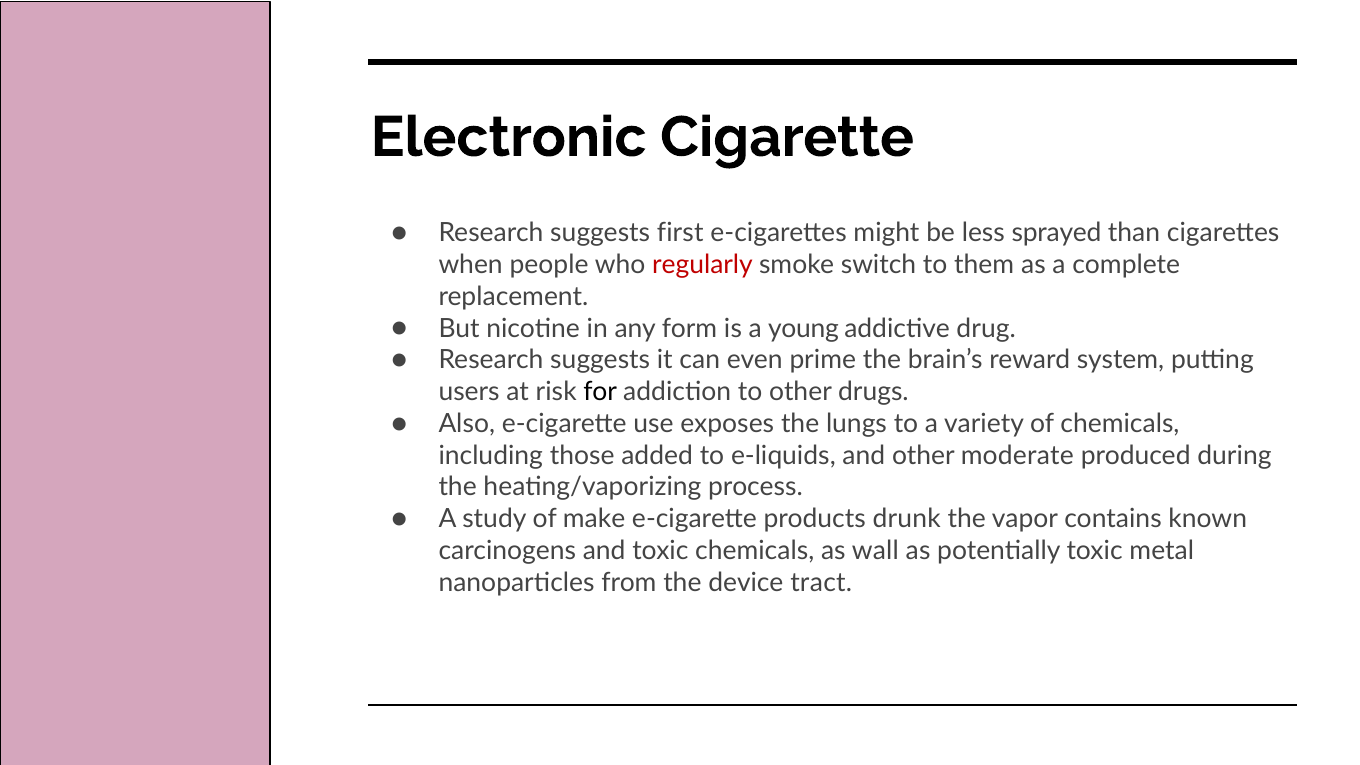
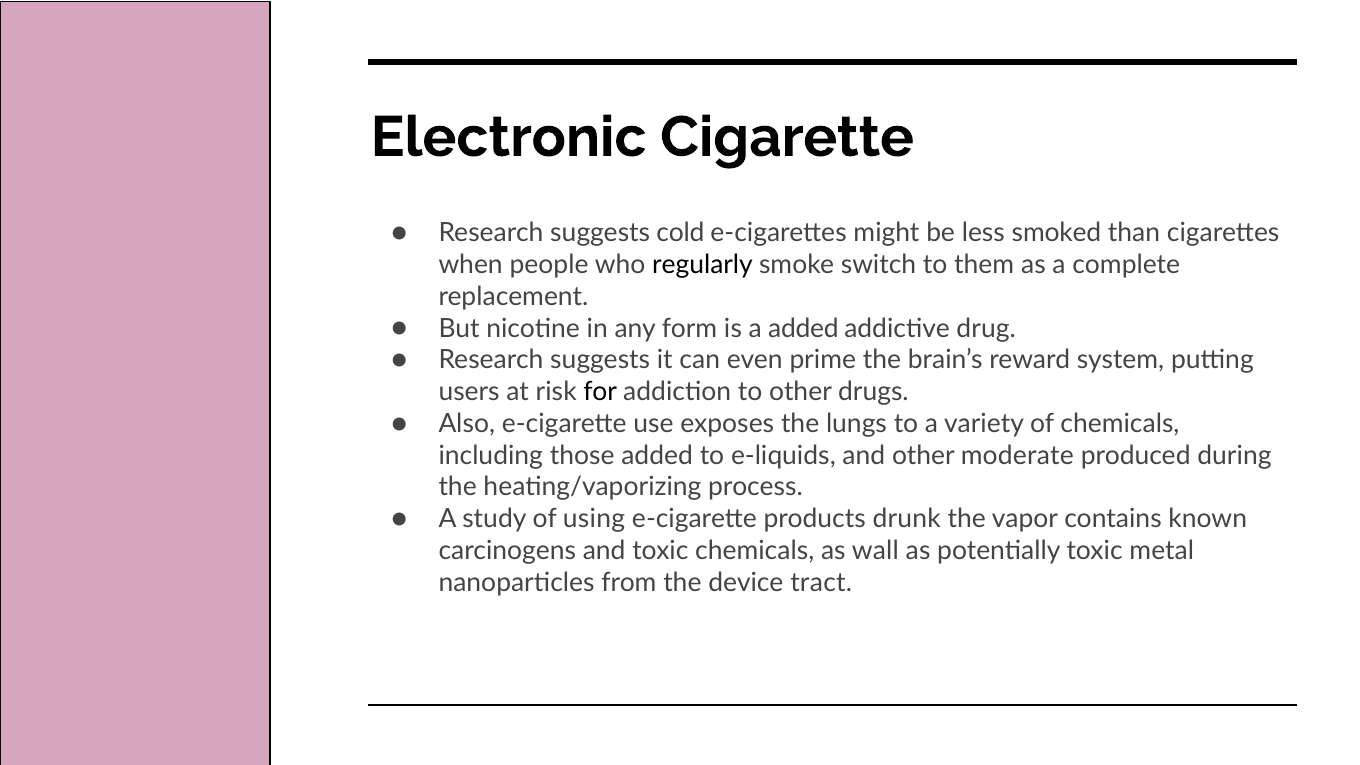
first: first -> cold
sprayed: sprayed -> smoked
regularly colour: red -> black
a young: young -> added
make: make -> using
